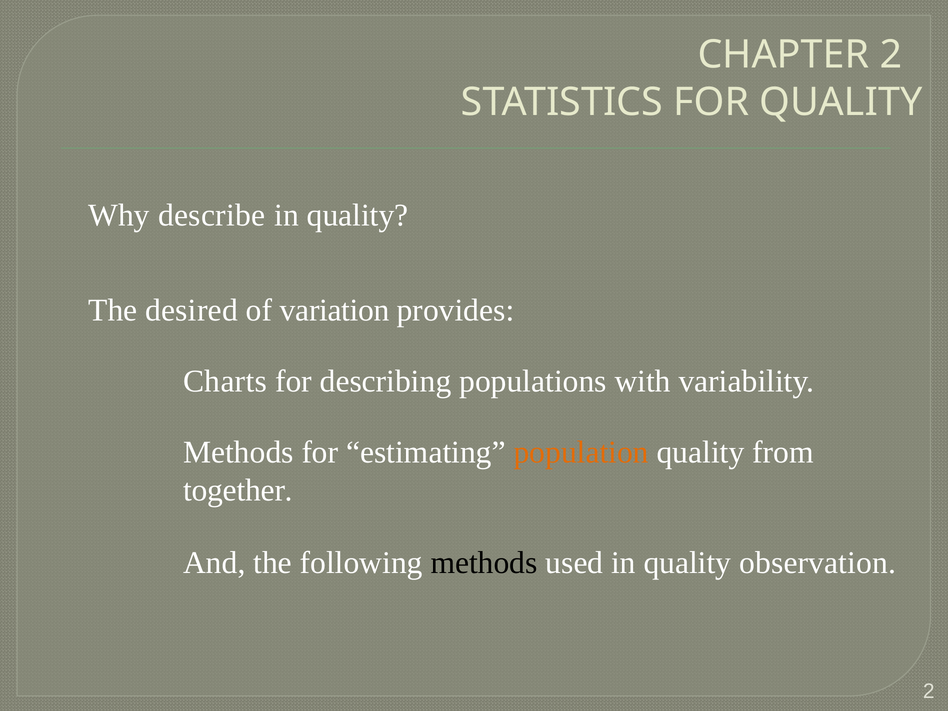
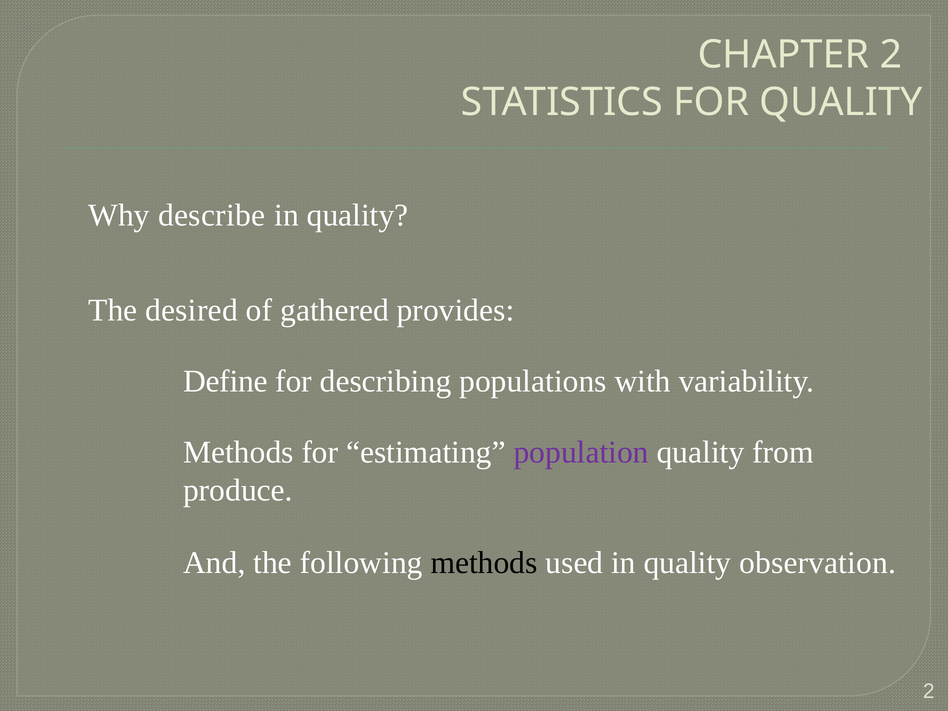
variation: variation -> gathered
Charts: Charts -> Define
population colour: orange -> purple
together: together -> produce
